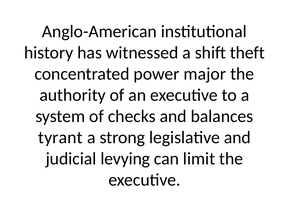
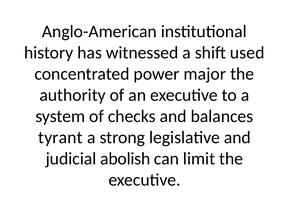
theft: theft -> used
levying: levying -> abolish
